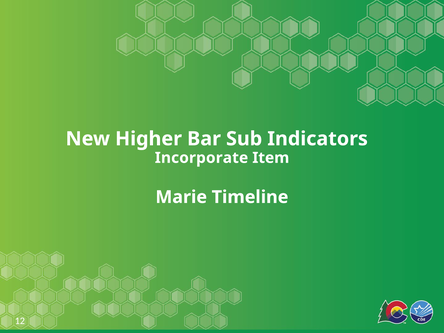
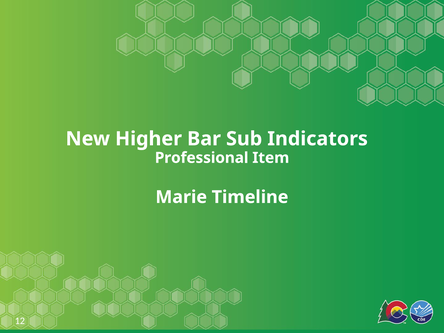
Incorporate: Incorporate -> Professional
